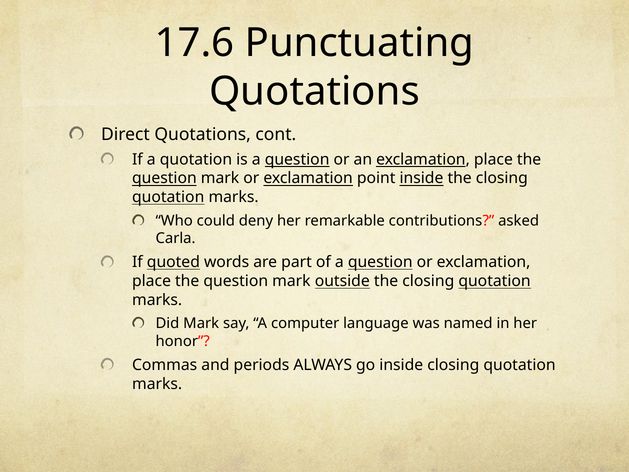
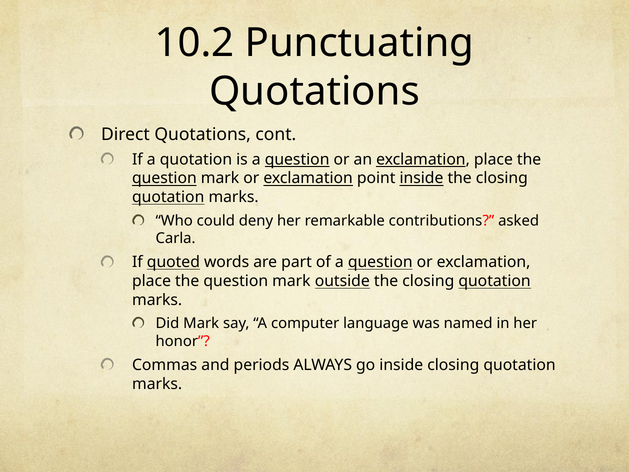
17.6: 17.6 -> 10.2
